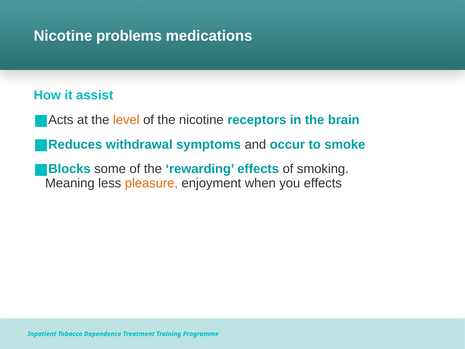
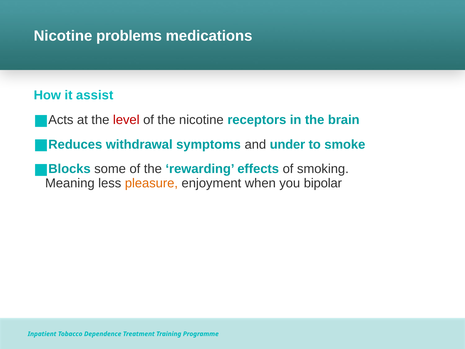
level colour: orange -> red
occur: occur -> under
you effects: effects -> bipolar
